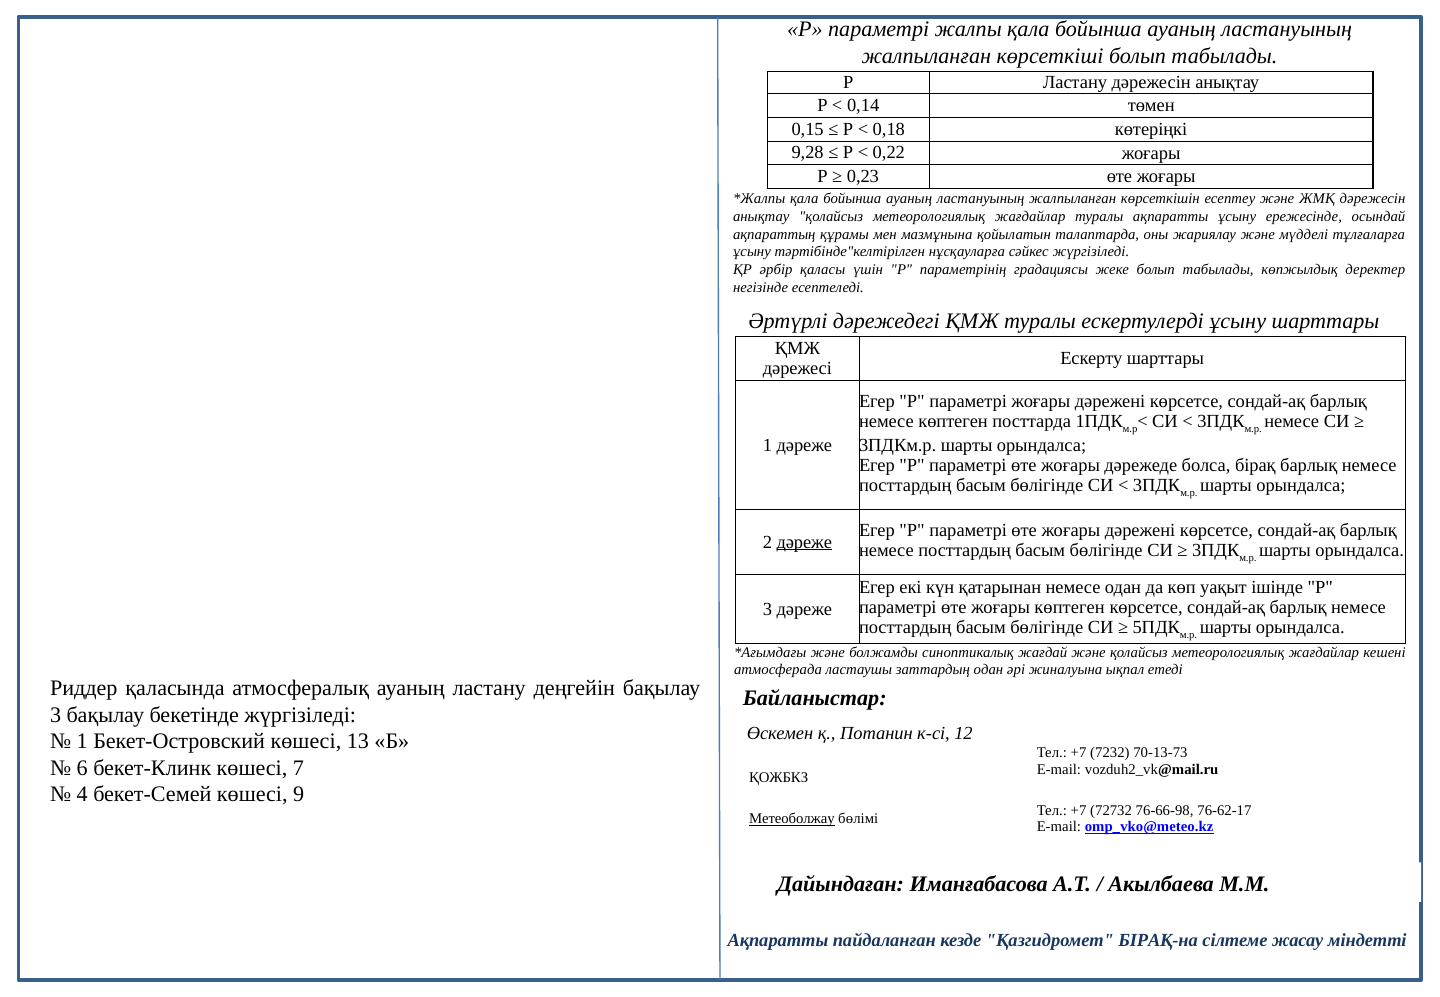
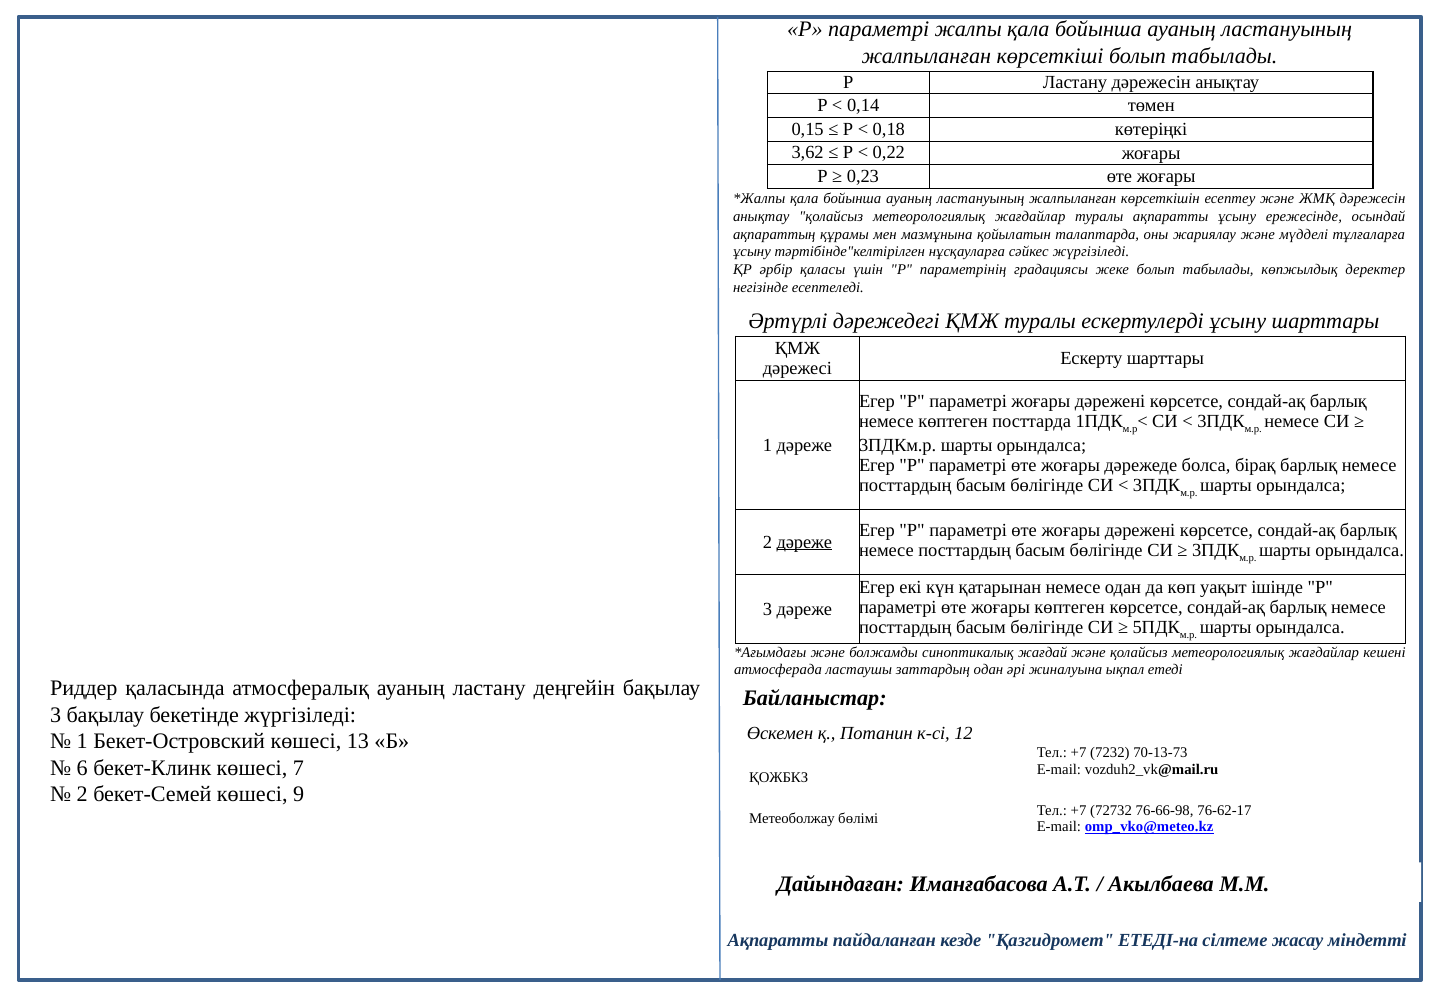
9,28: 9,28 -> 3,62
4 at (82, 795): 4 -> 2
Метеоболжау underline: present -> none
БІРАҚ-на: БІРАҚ-на -> ЕТЕДІ-на
